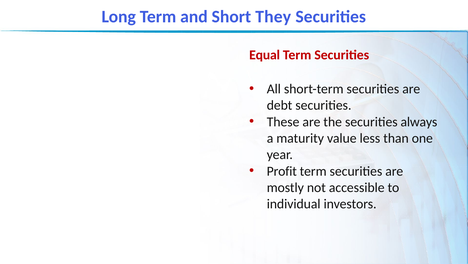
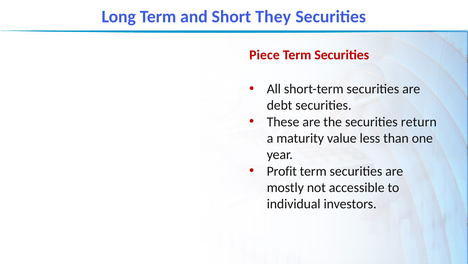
Equal: Equal -> Piece
always: always -> return
